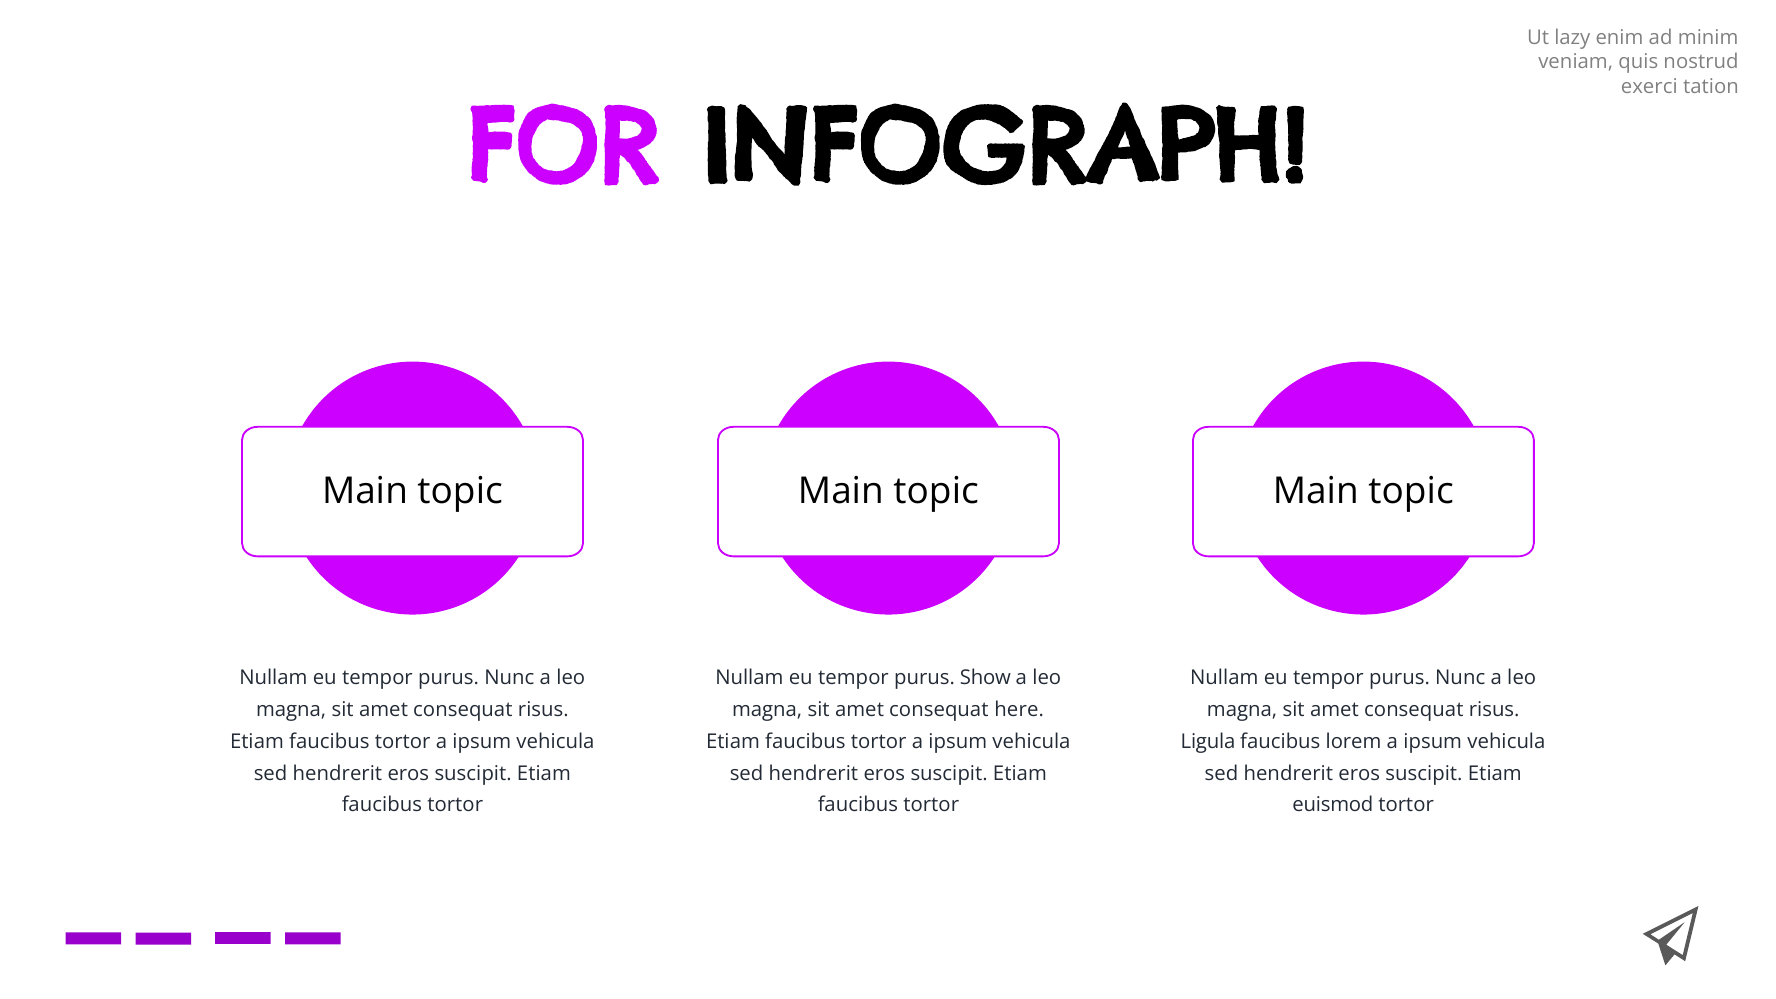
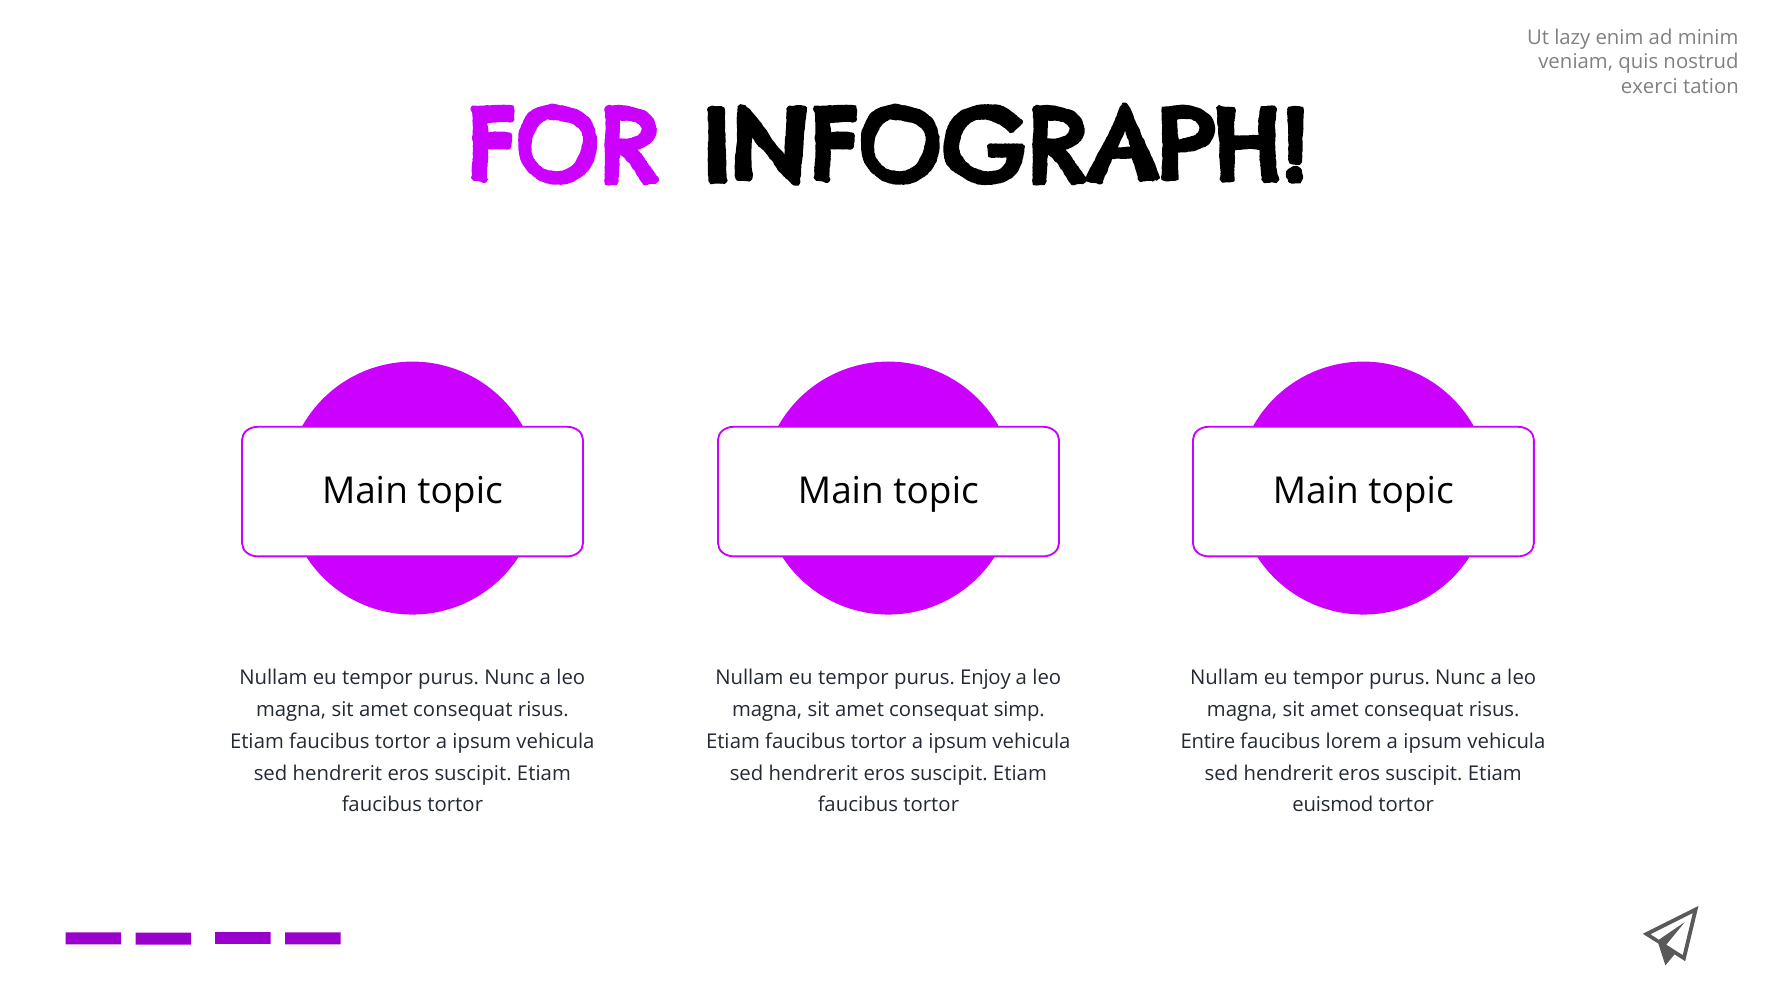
Show: Show -> Enjoy
here: here -> simp
Ligula: Ligula -> Entire
